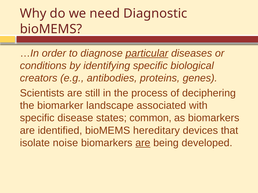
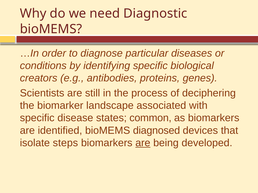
particular underline: present -> none
hereditary: hereditary -> diagnosed
noise: noise -> steps
